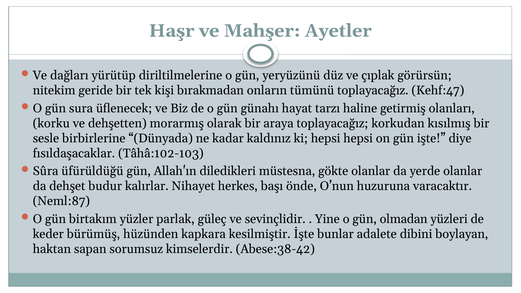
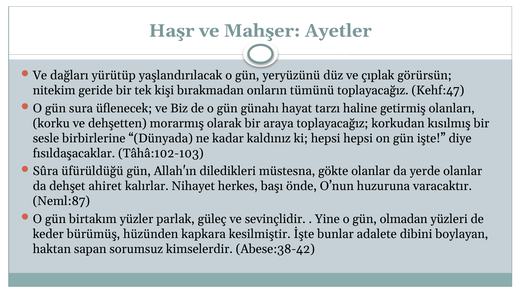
diriltilmelerine: diriltilmelerine -> yaşlandırılacak
budur: budur -> ahiret
